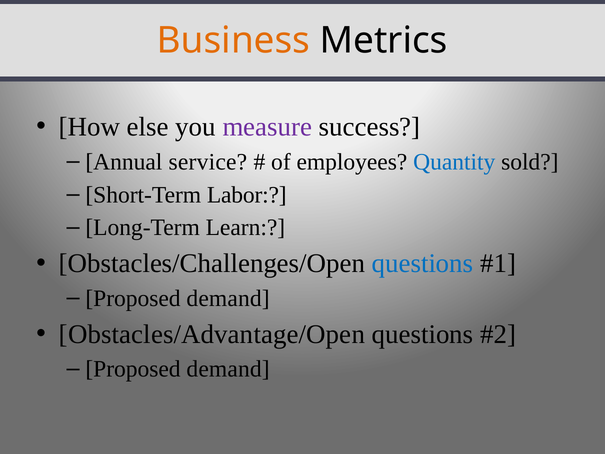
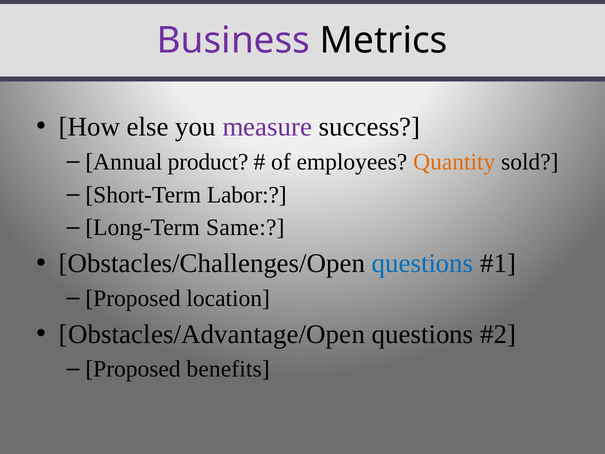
Business colour: orange -> purple
service: service -> product
Quantity colour: blue -> orange
Learn: Learn -> Same
demand at (228, 298): demand -> location
demand at (228, 369): demand -> benefits
